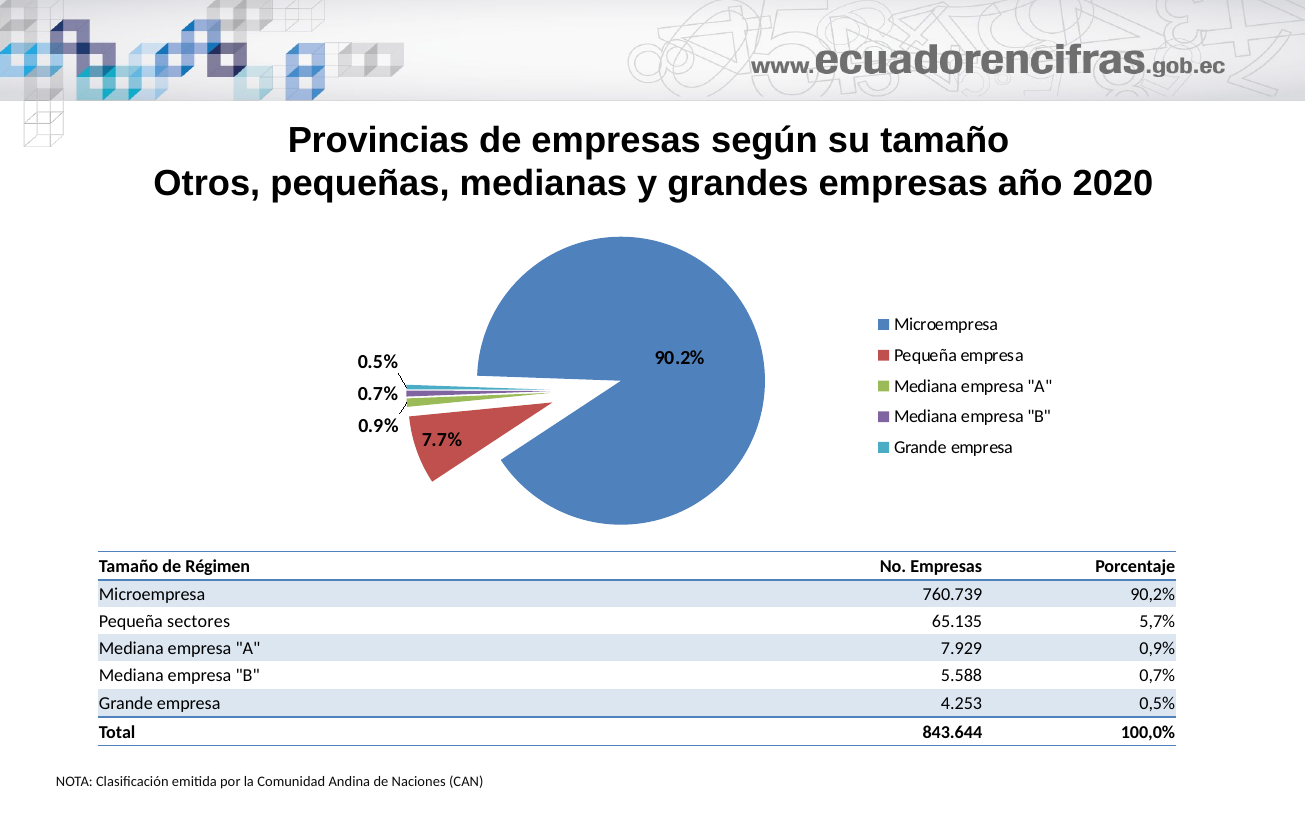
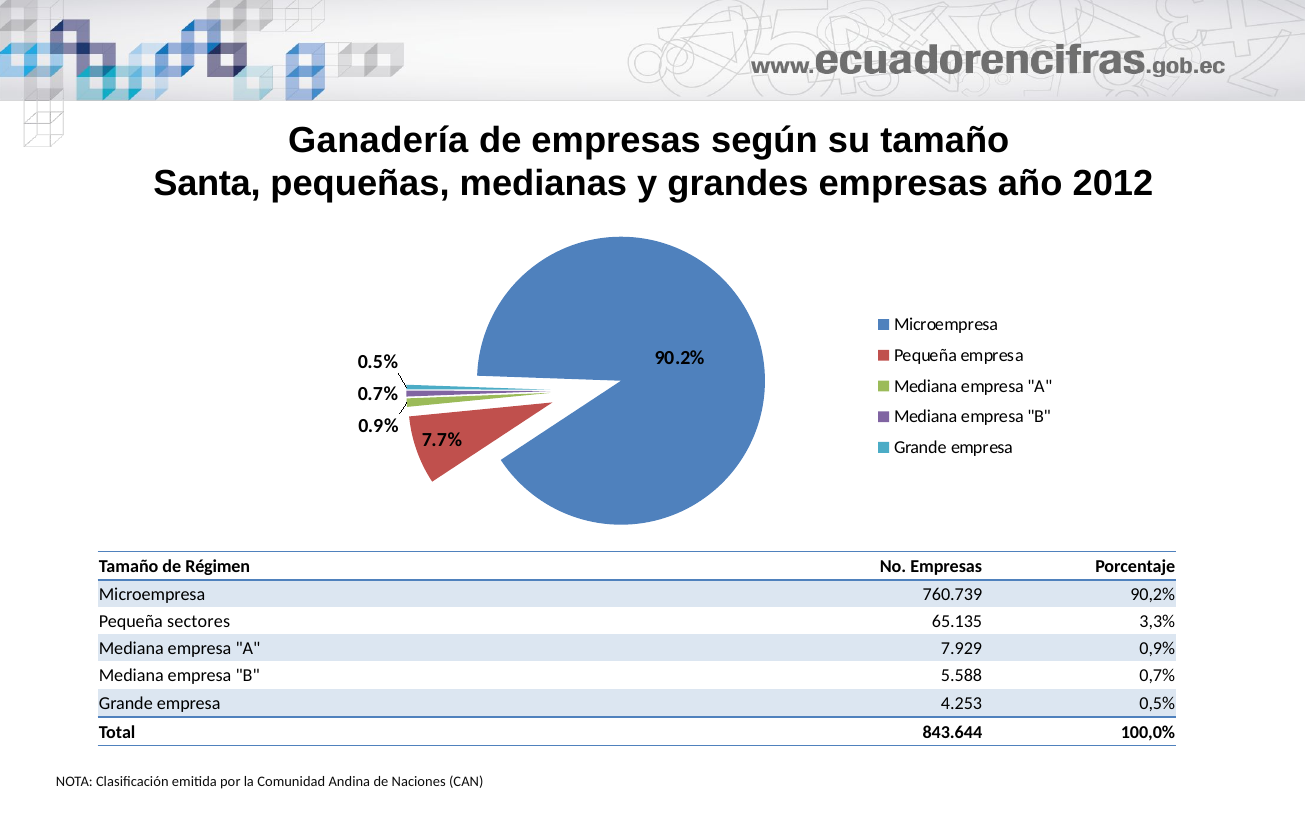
Provincias: Provincias -> Ganadería
Otros: Otros -> Santa
2020: 2020 -> 2012
5,7%: 5,7% -> 3,3%
